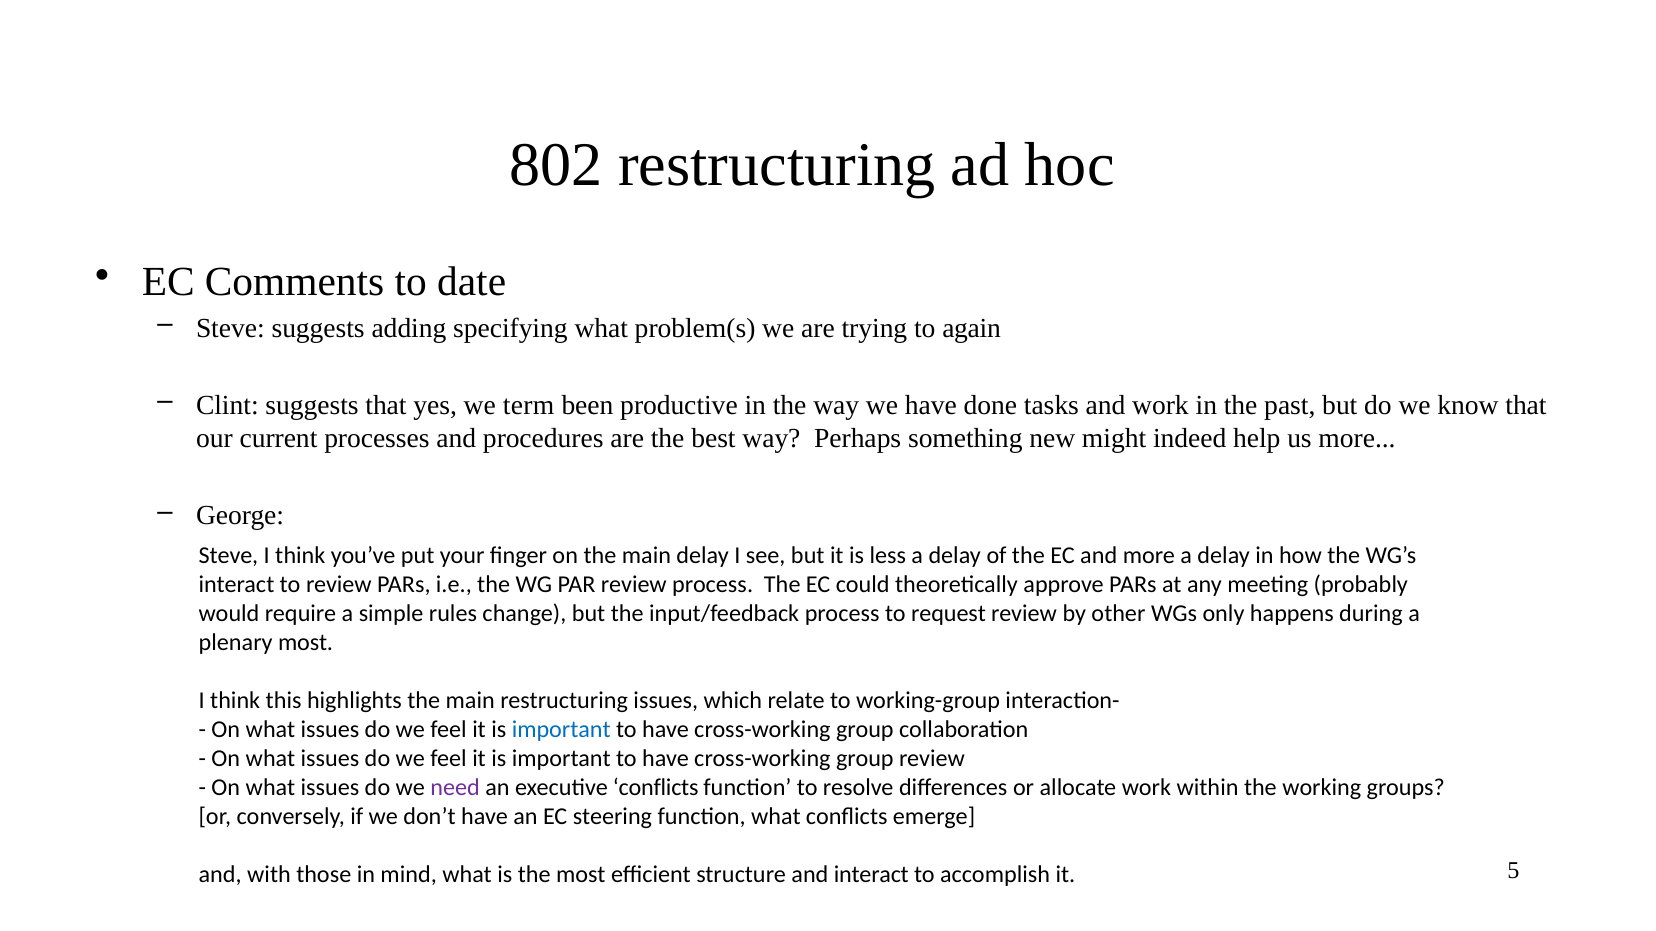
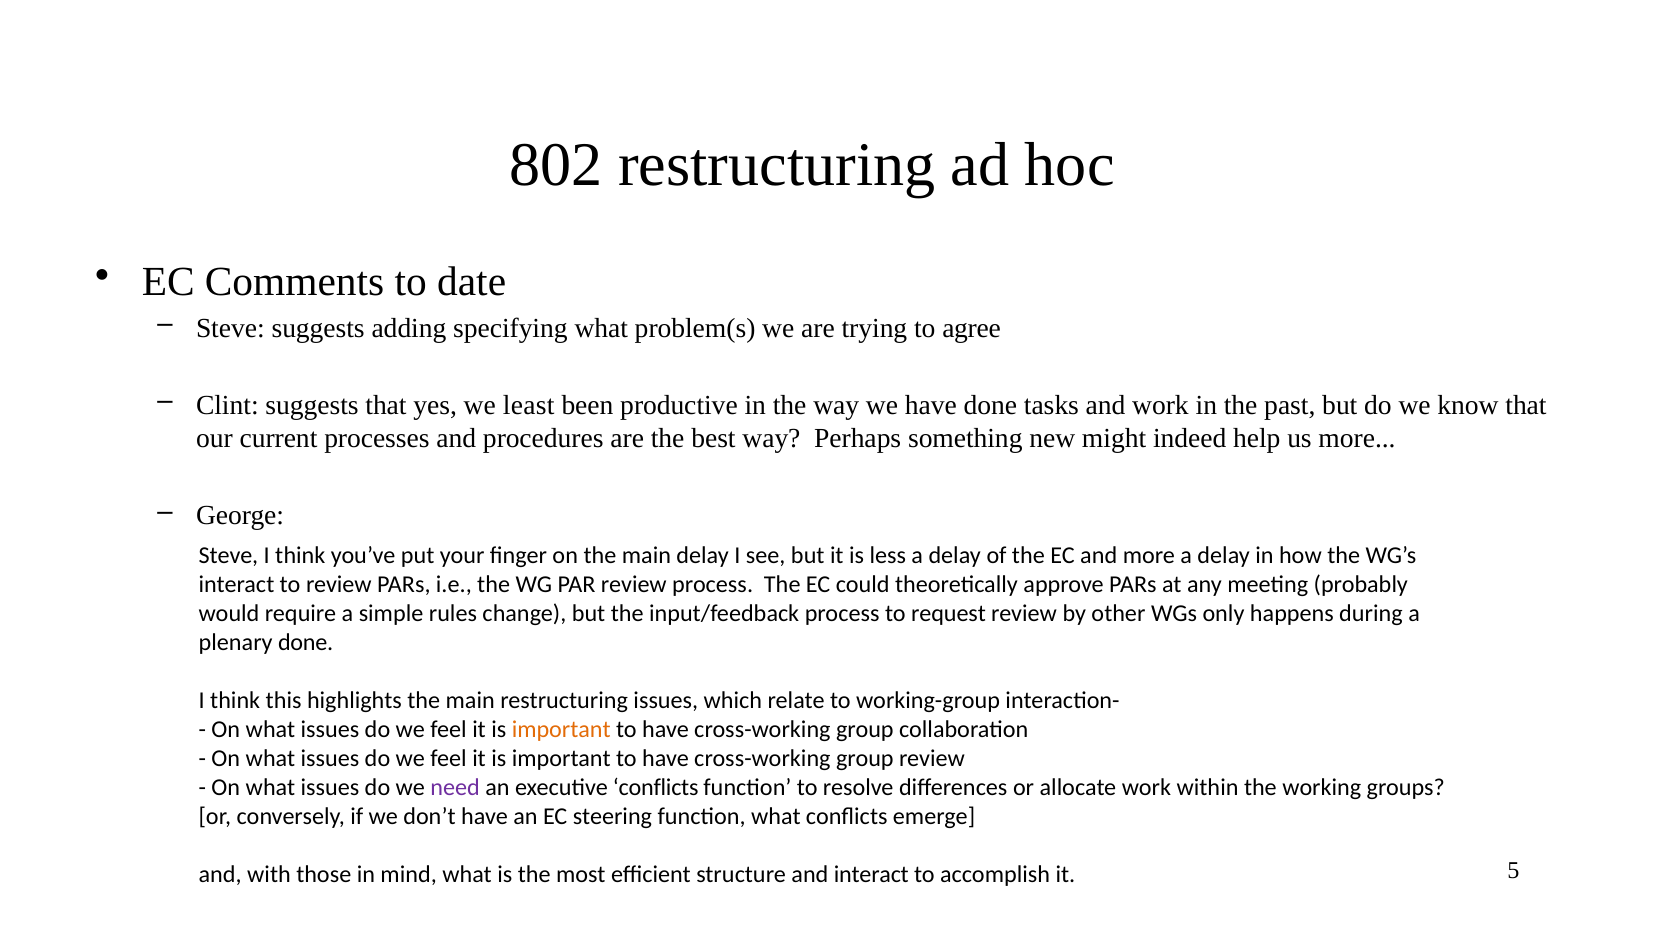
again: again -> agree
term: term -> least
plenary most: most -> done
important at (561, 730) colour: blue -> orange
